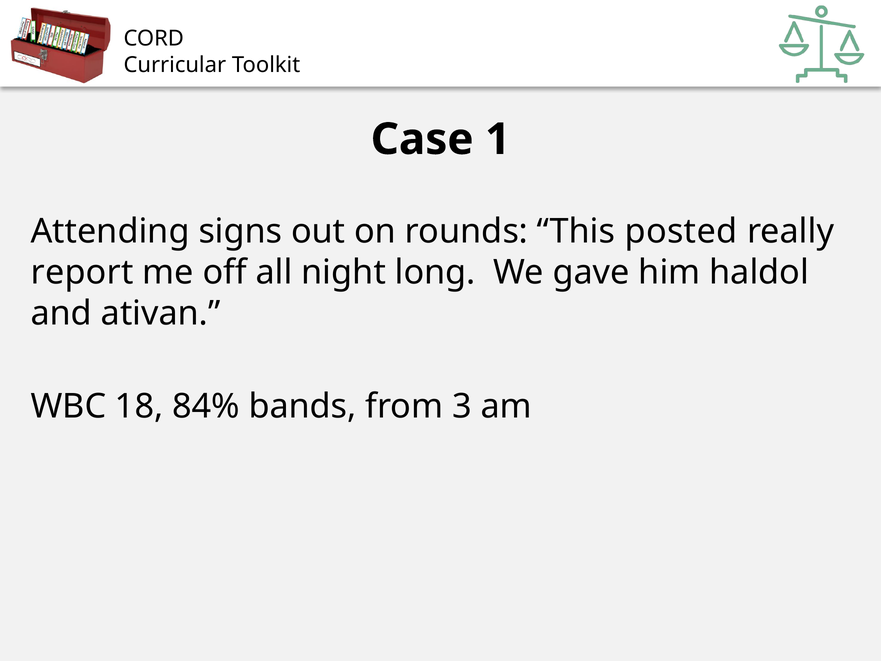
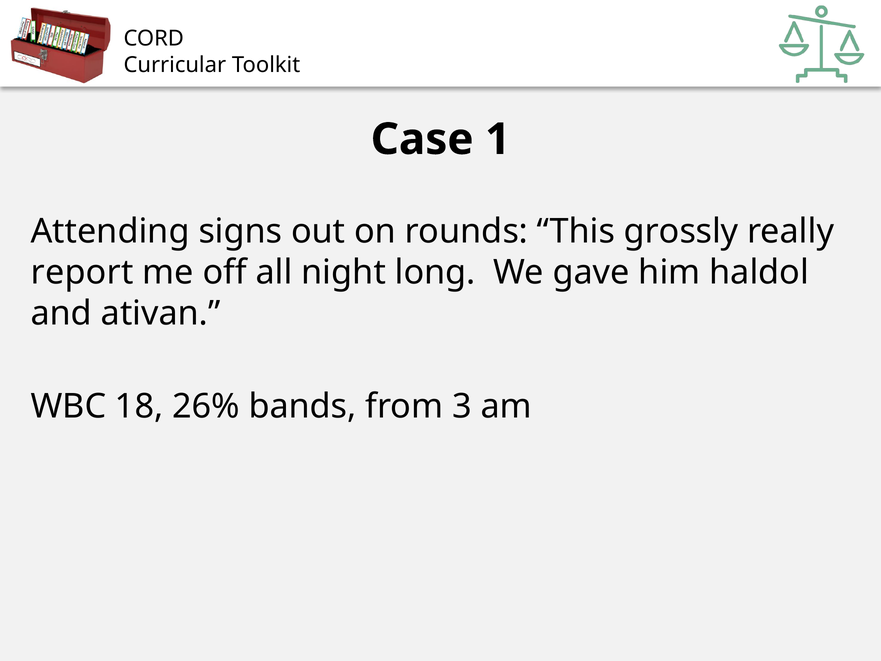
posted: posted -> grossly
84%: 84% -> 26%
